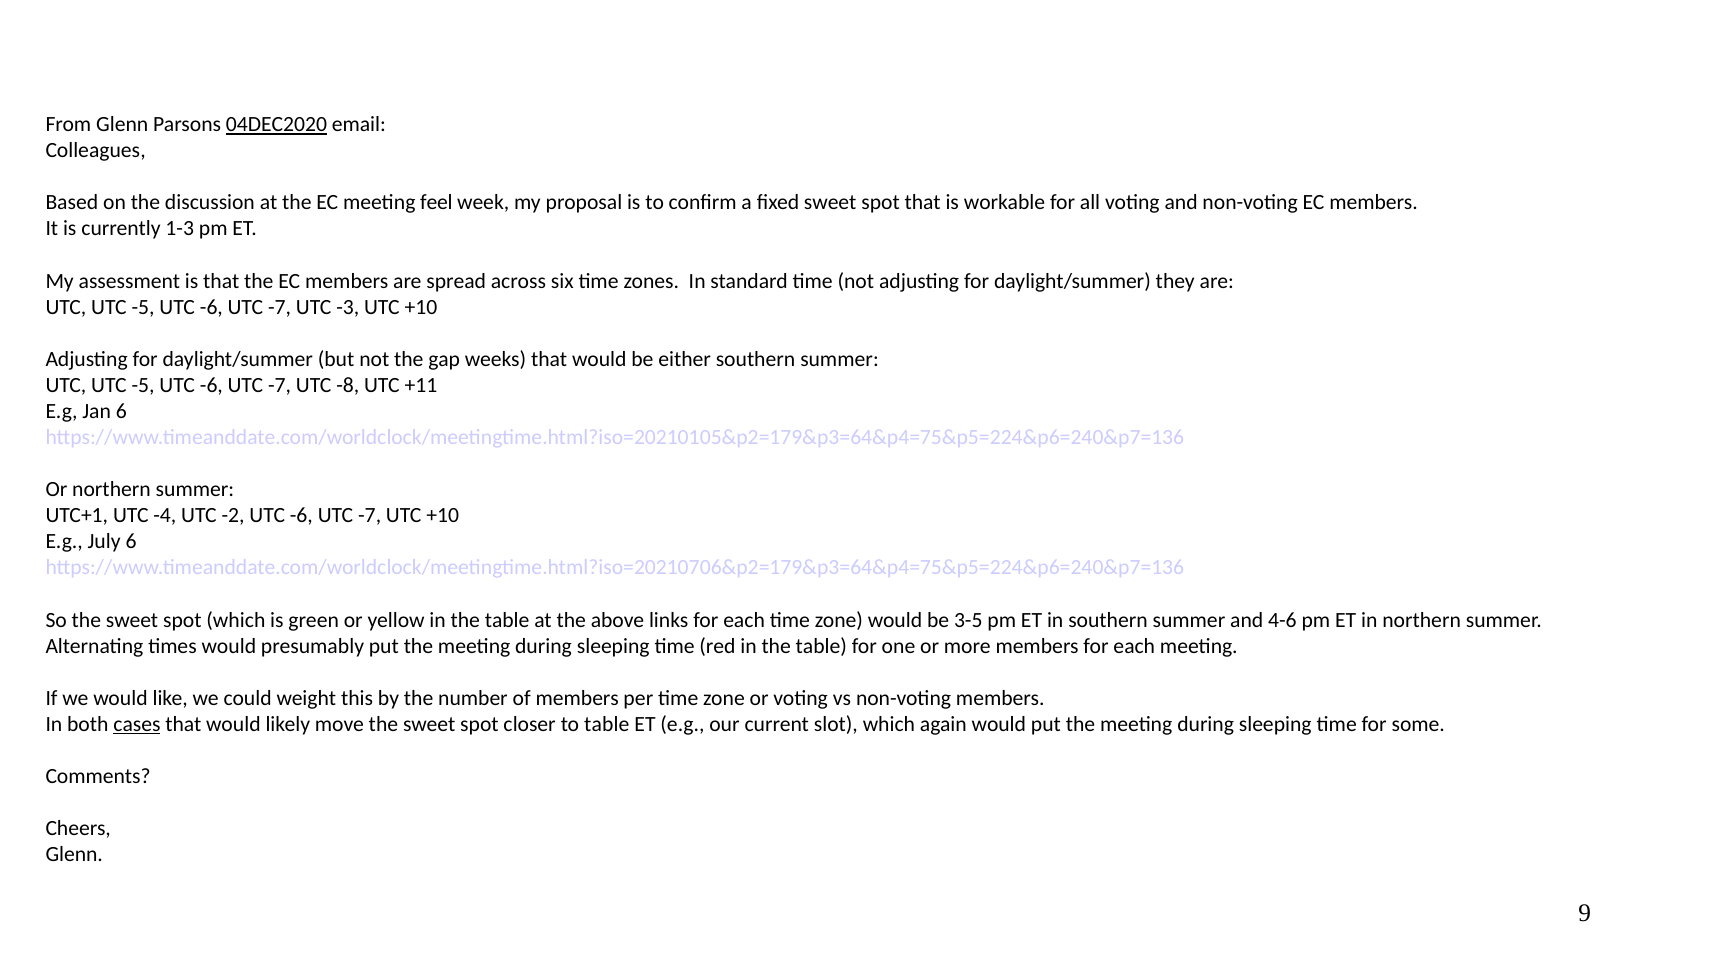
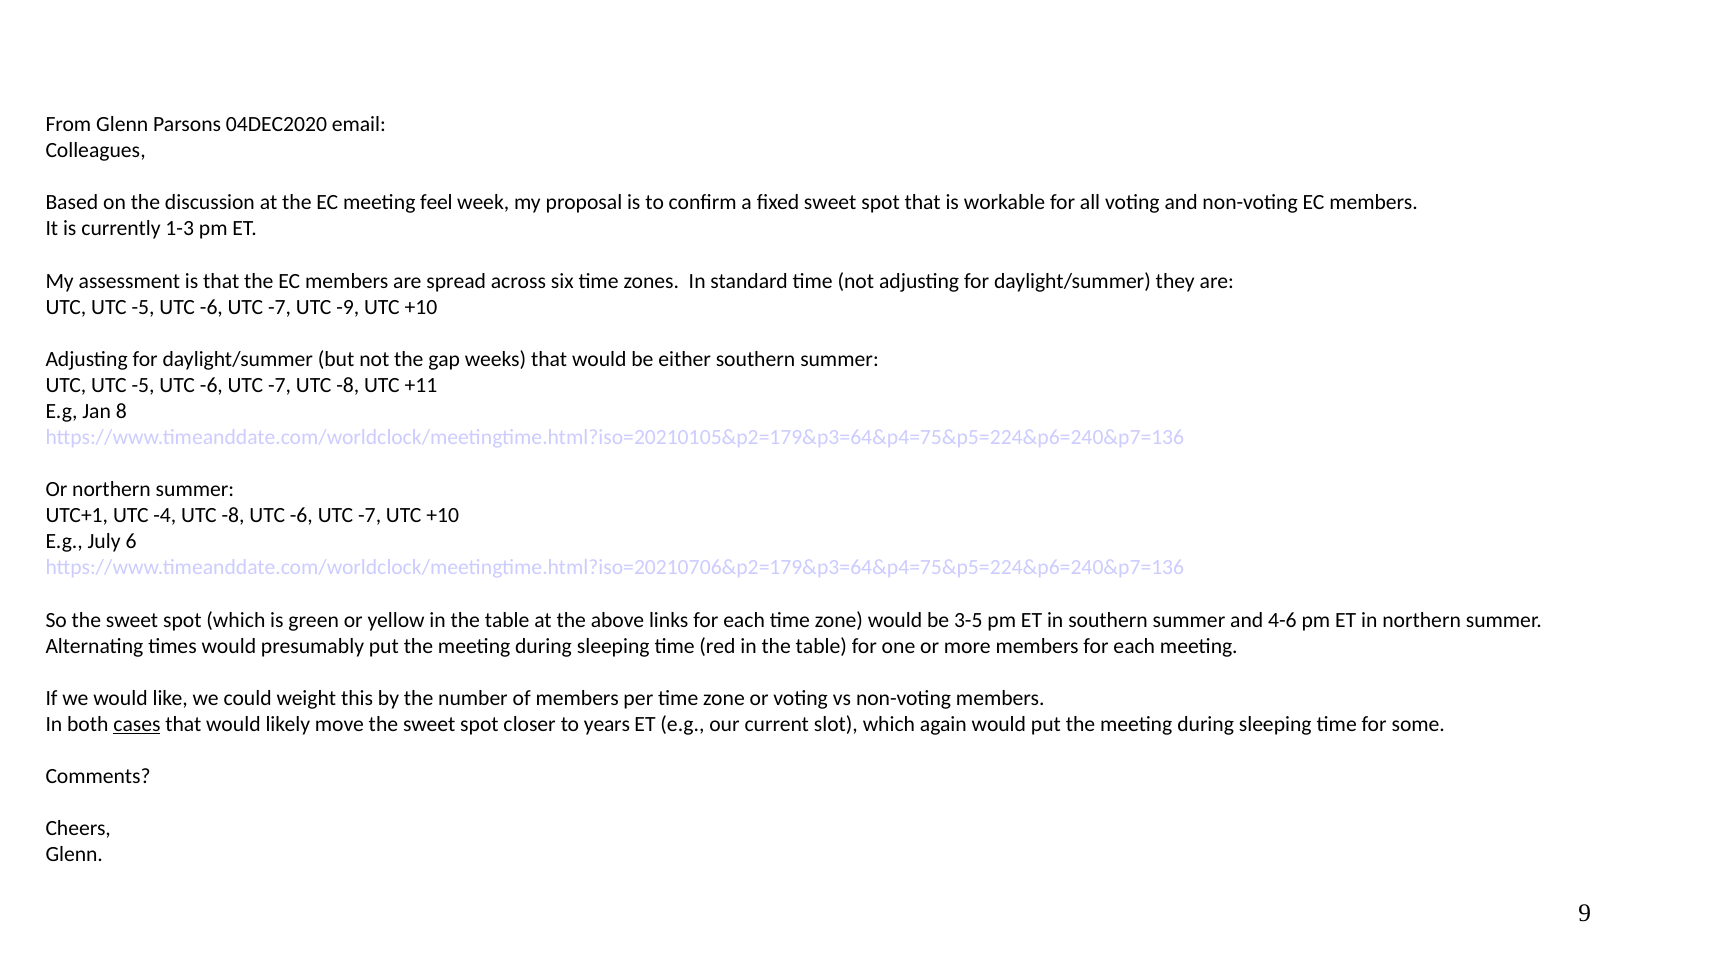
04DEC2020 underline: present -> none
-3: -3 -> -9
Jan 6: 6 -> 8
-4 UTC -2: -2 -> -8
to table: table -> years
